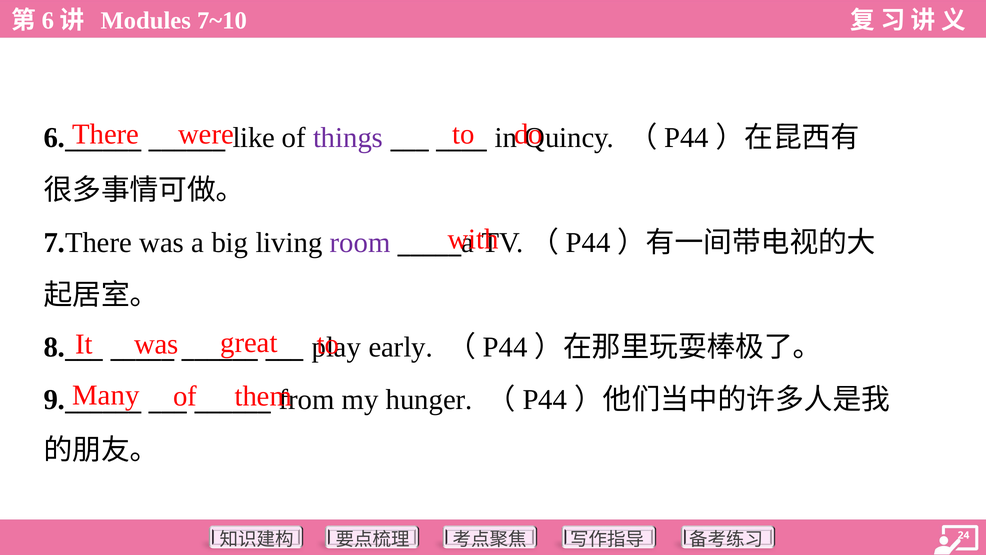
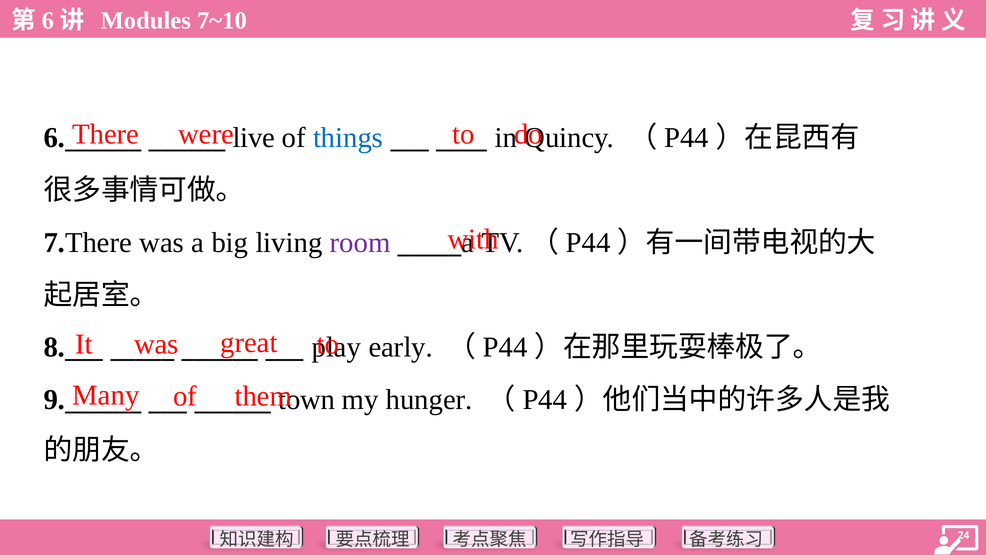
like: like -> live
things colour: purple -> blue
from: from -> town
